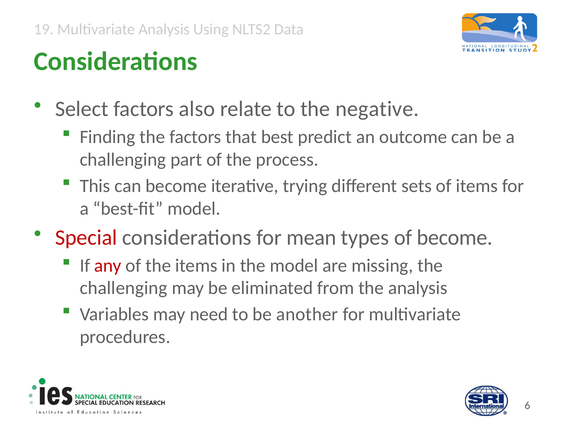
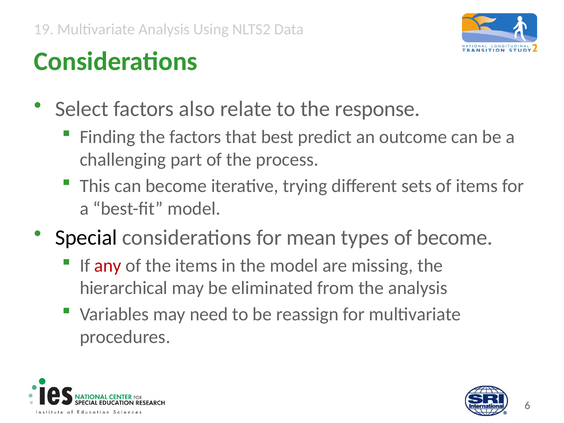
negative: negative -> response
Special colour: red -> black
challenging at (124, 288): challenging -> hierarchical
another: another -> reassign
